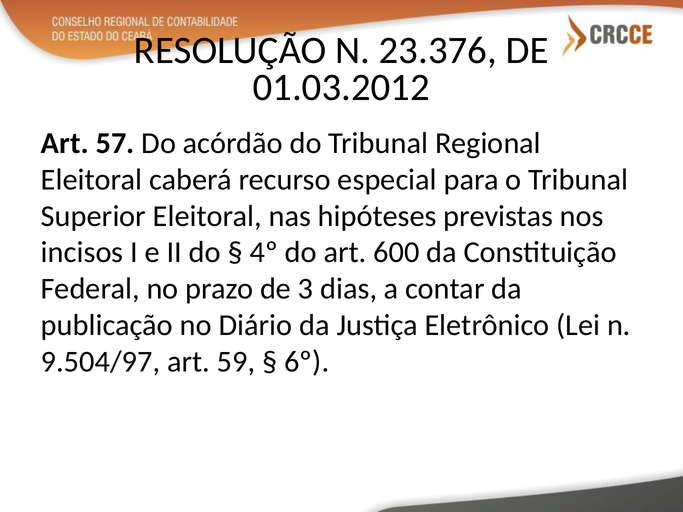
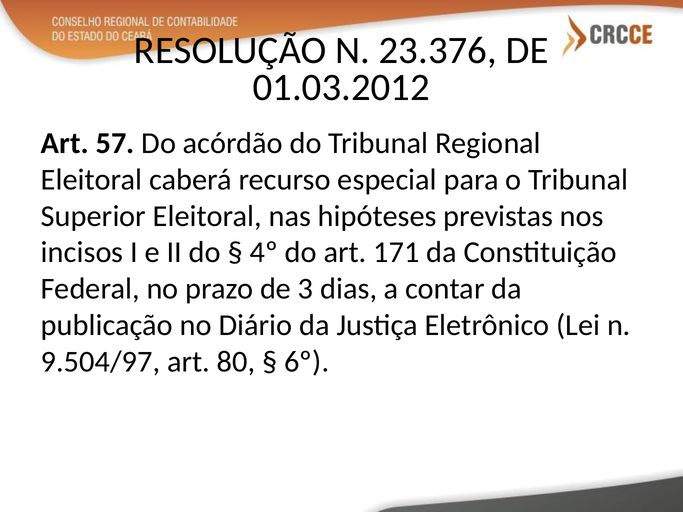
600: 600 -> 171
59: 59 -> 80
